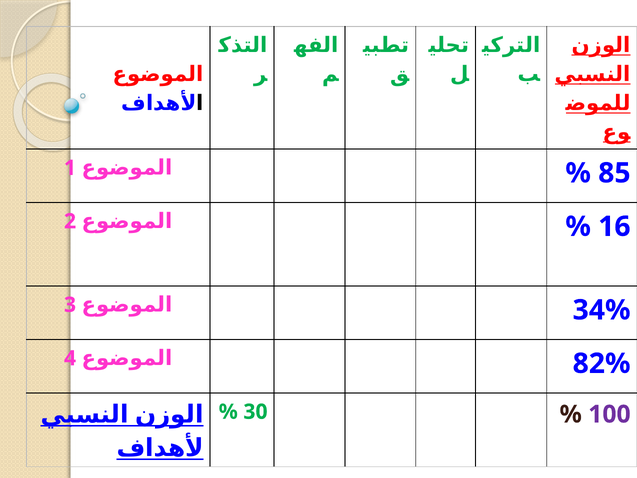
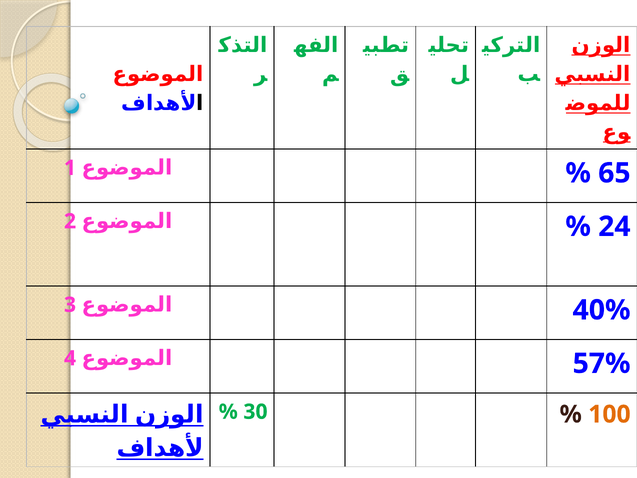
85: 85 -> 65
16: 16 -> 24
34%: 34% -> 40%
82%: 82% -> 57%
100 colour: purple -> orange
